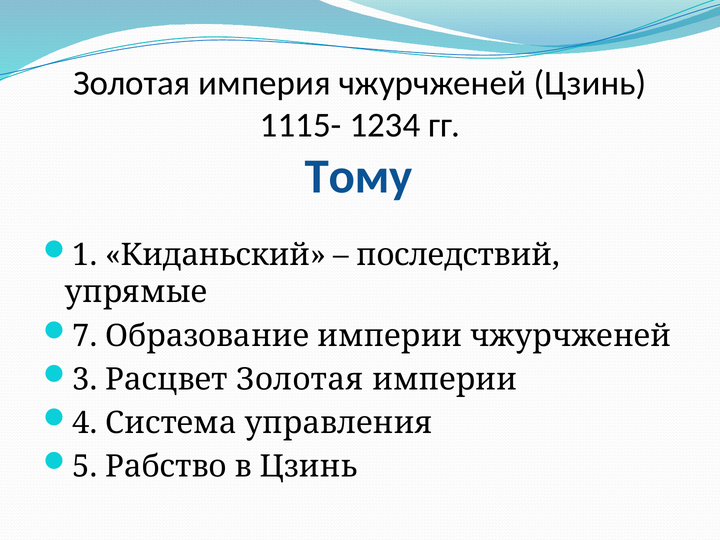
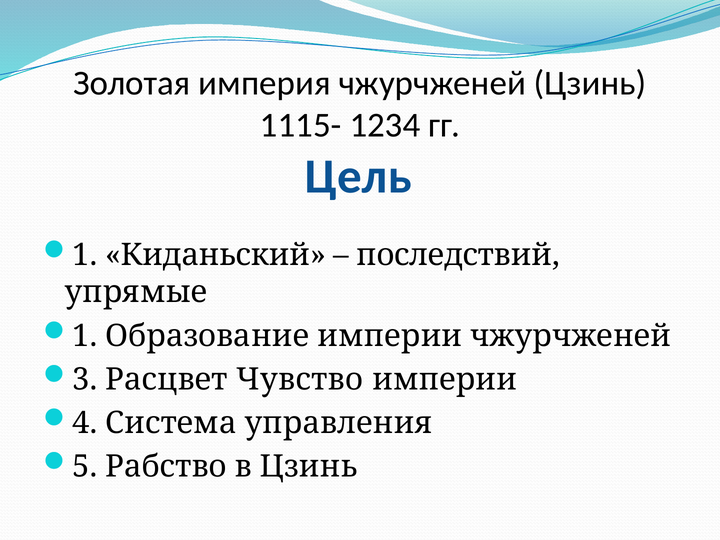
Тому: Тому -> Цель
7 at (85, 336): 7 -> 1
Расцвет Золотая: Золотая -> Чувство
